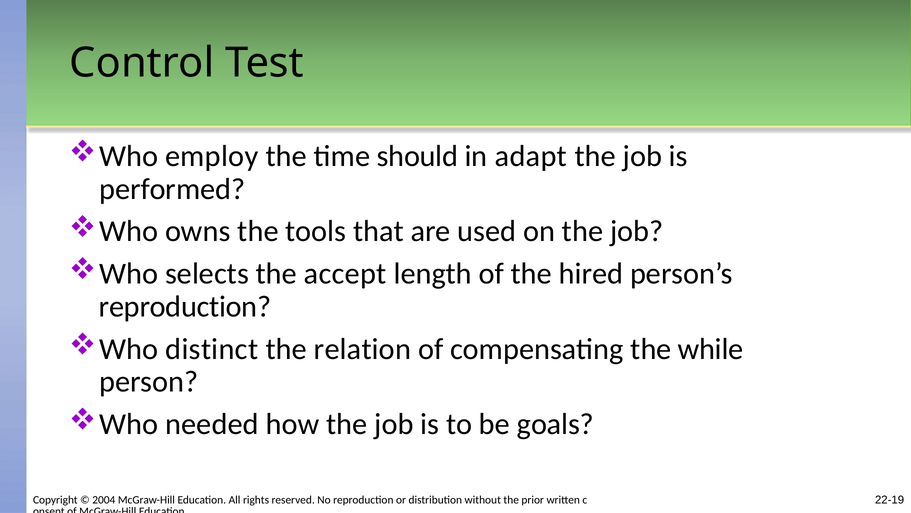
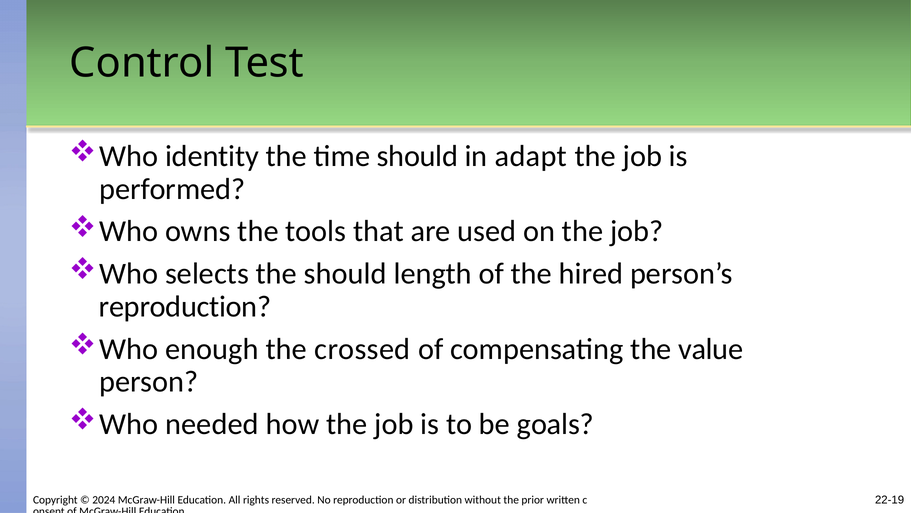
employ: employ -> identity
the accept: accept -> should
distinct: distinct -> enough
relation: relation -> crossed
while: while -> value
2004: 2004 -> 2024
